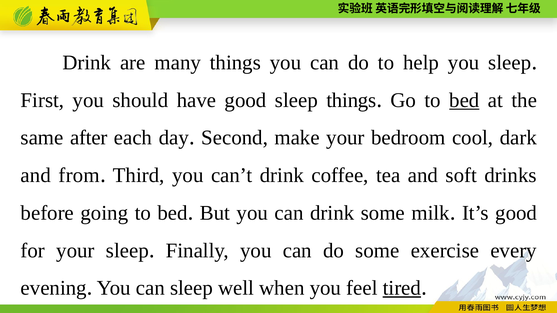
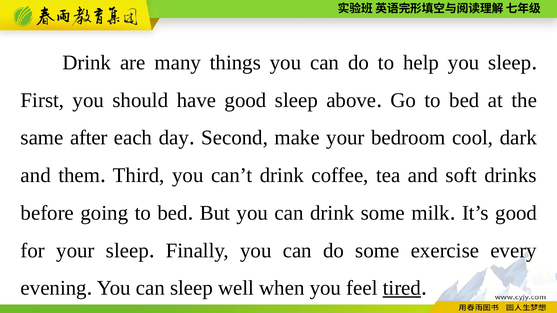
sleep things: things -> above
bed at (464, 100) underline: present -> none
from: from -> them
